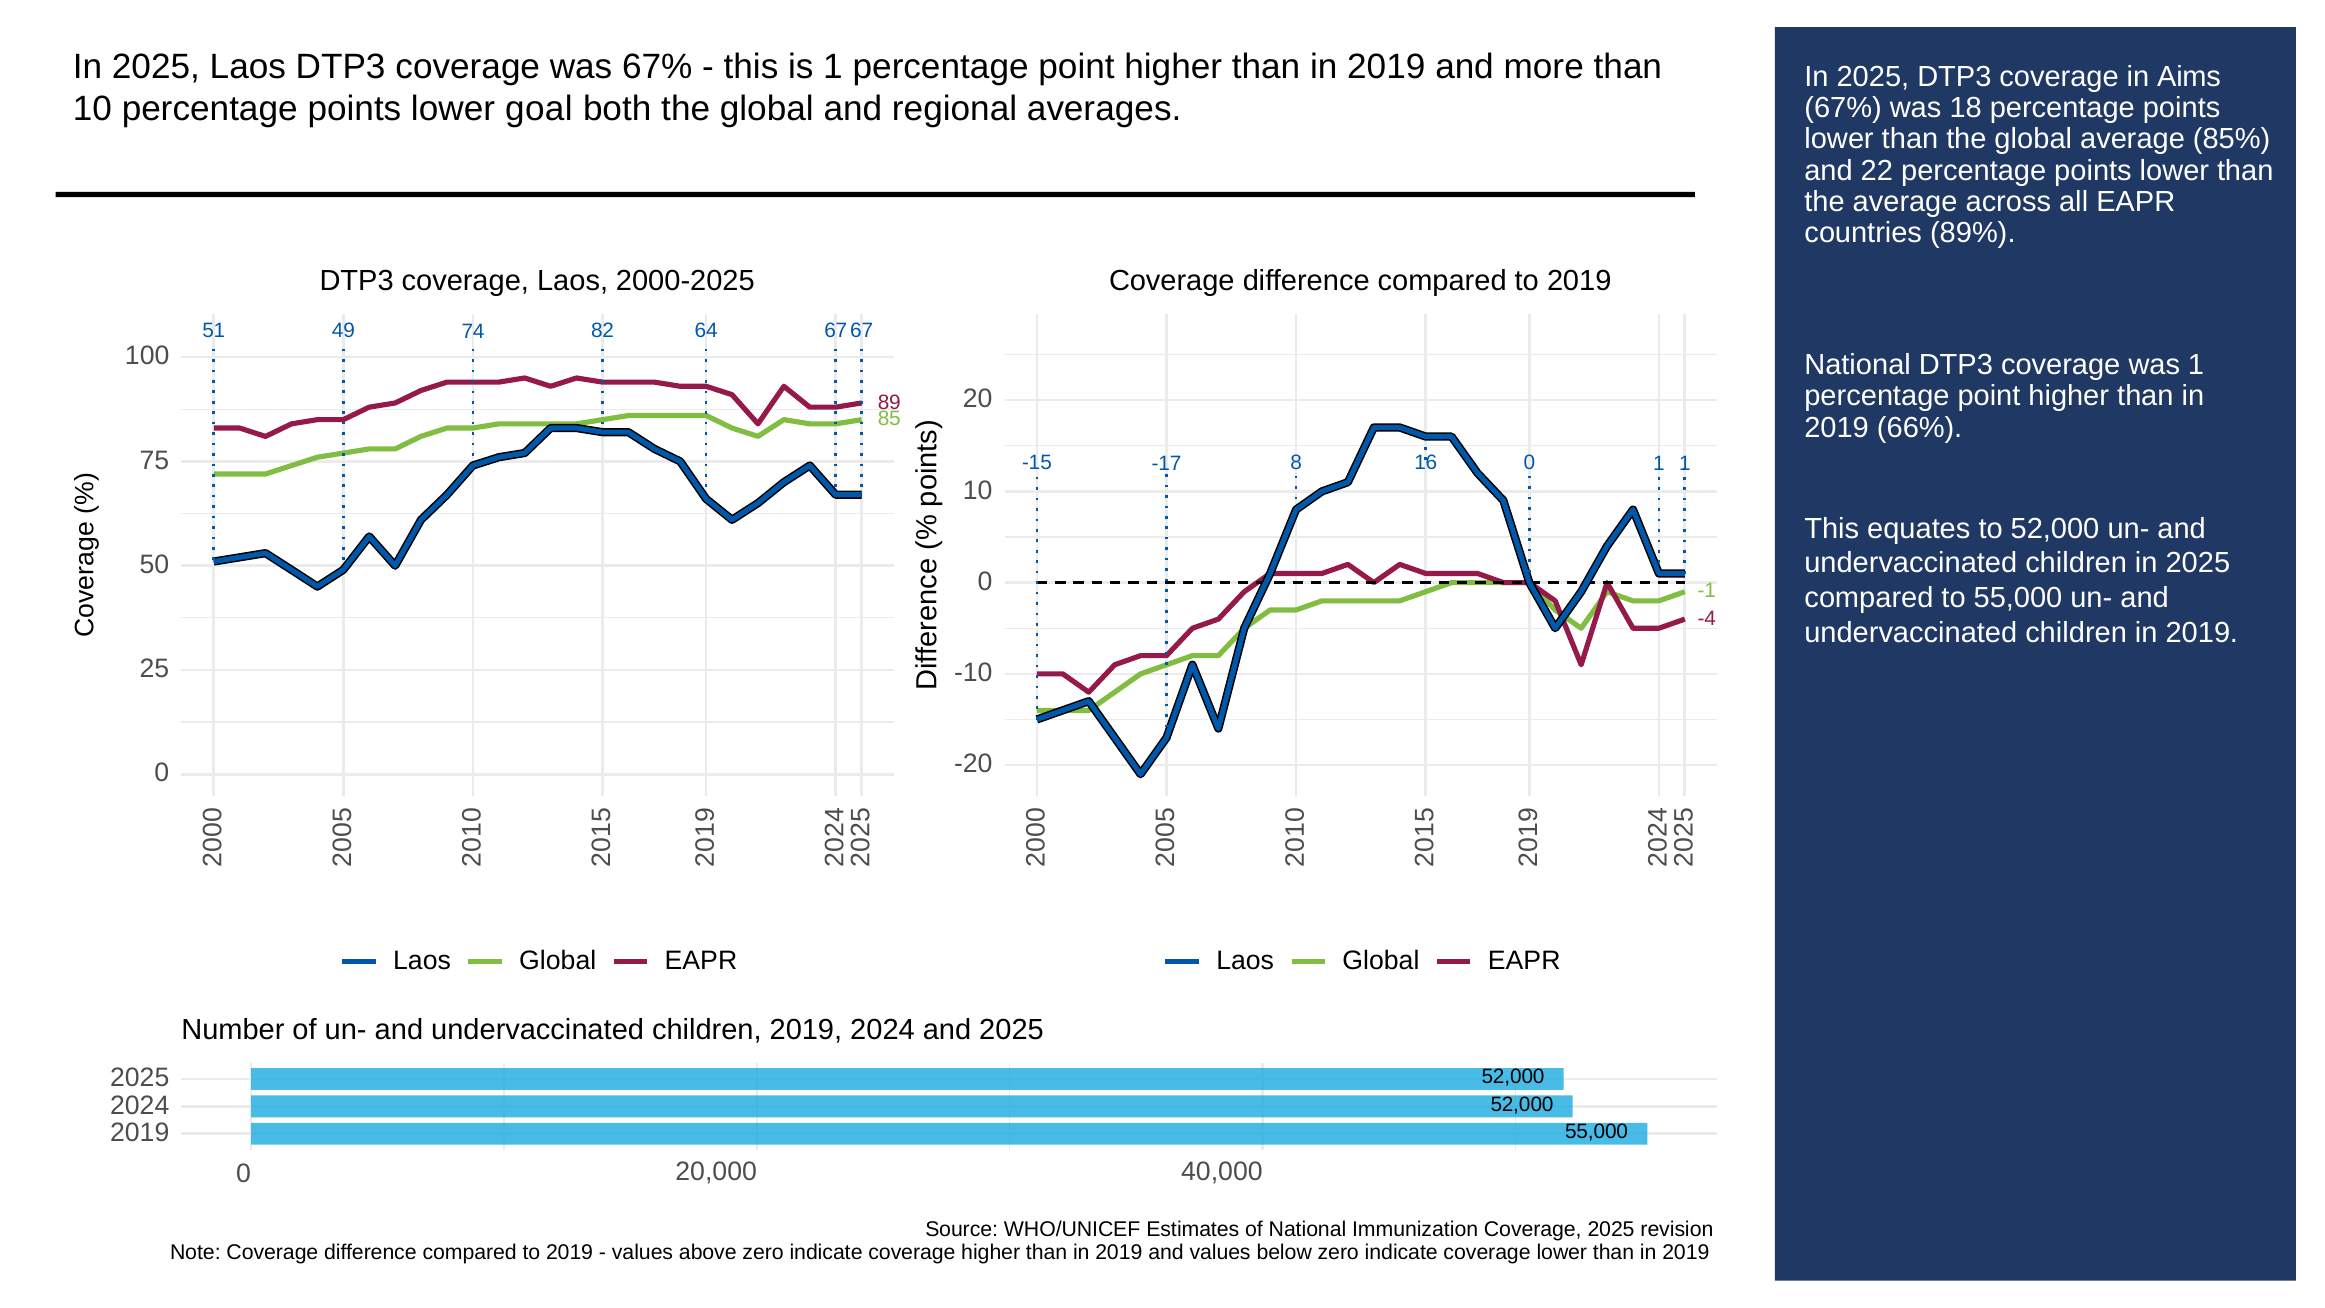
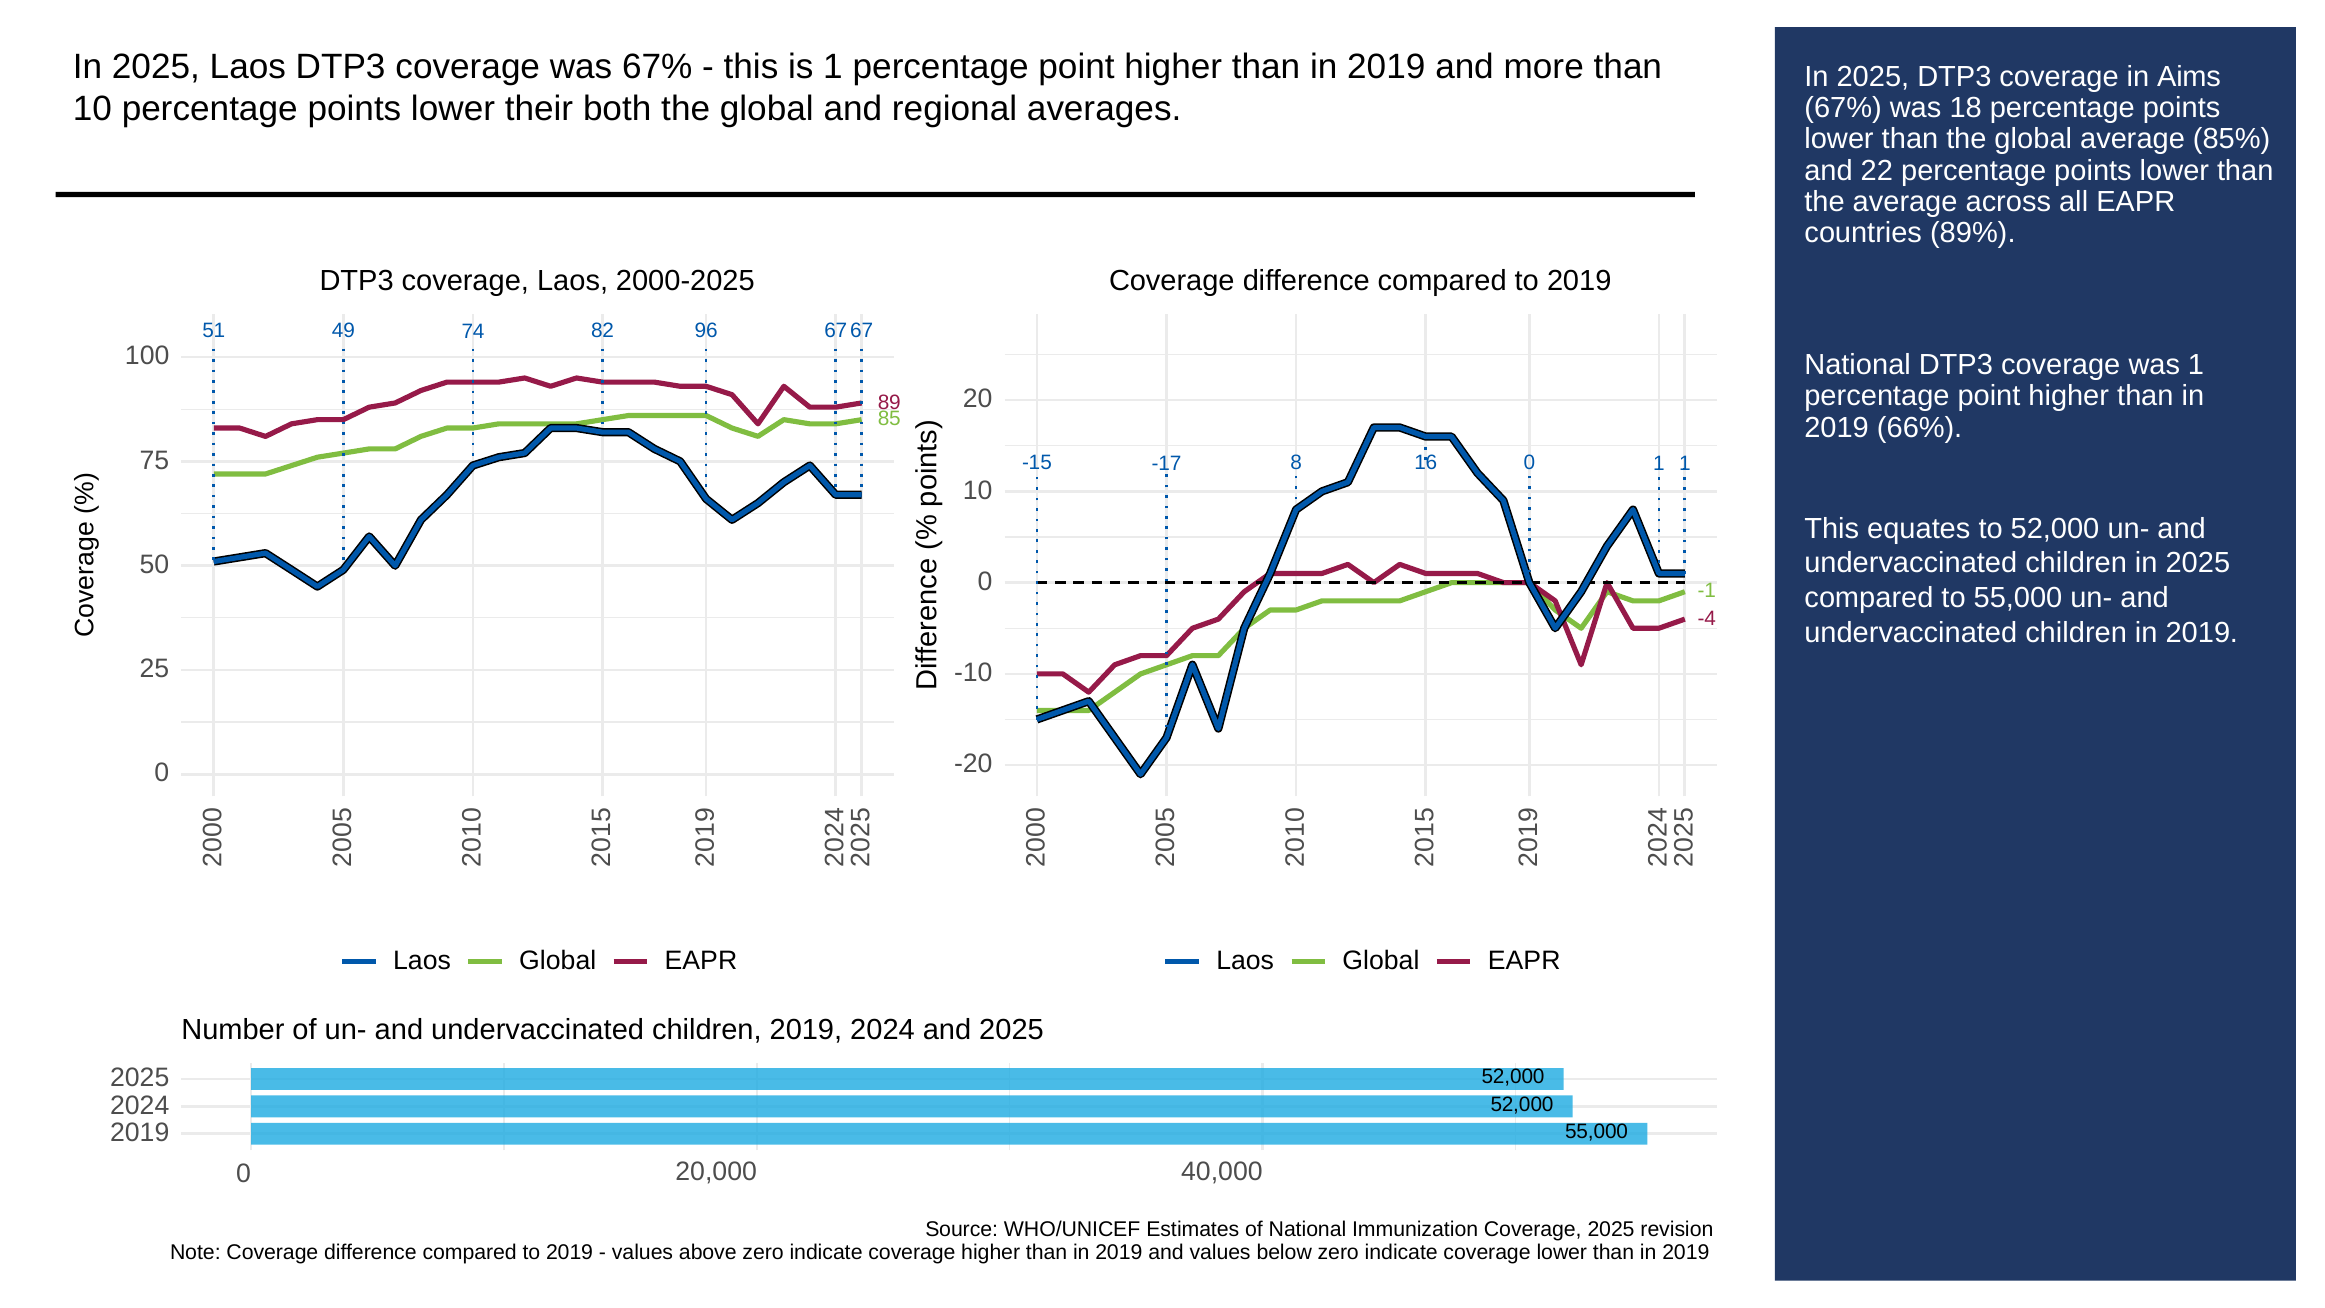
goal: goal -> their
64: 64 -> 96
